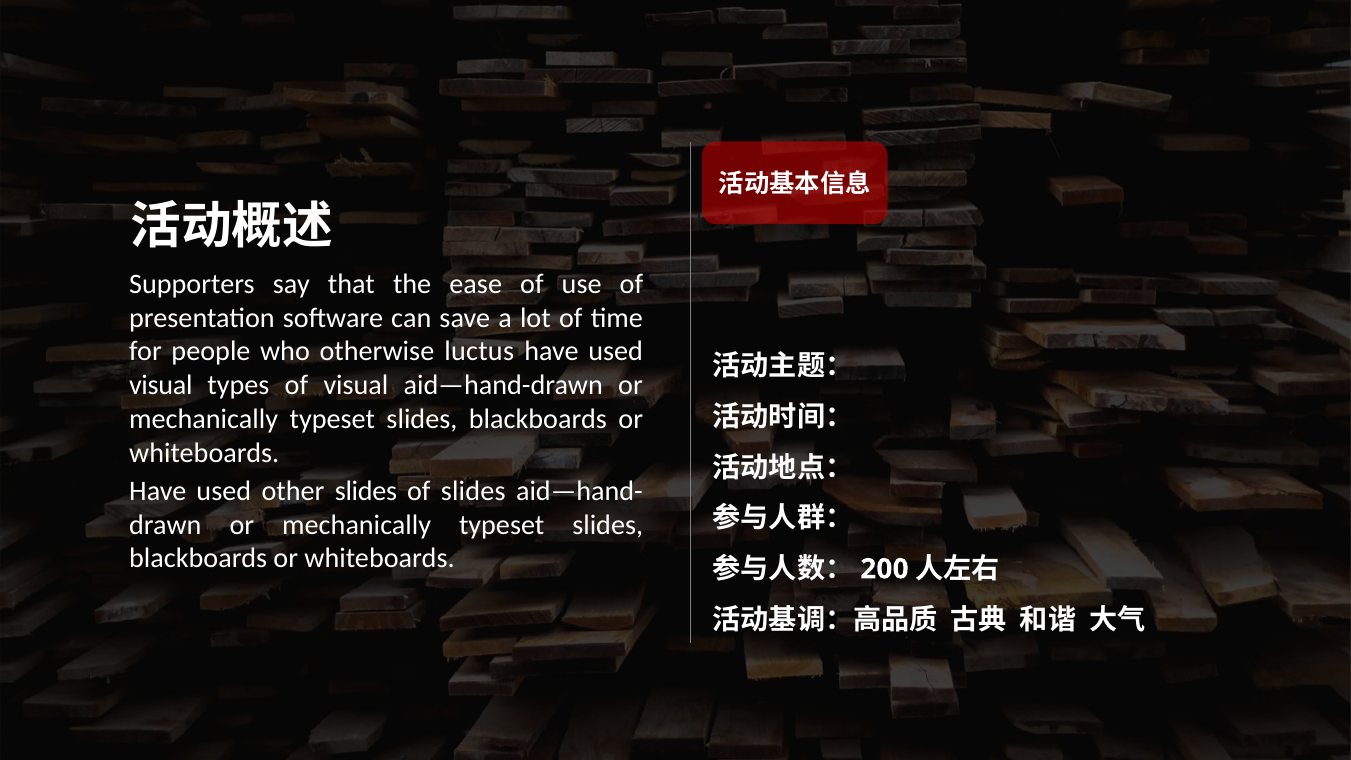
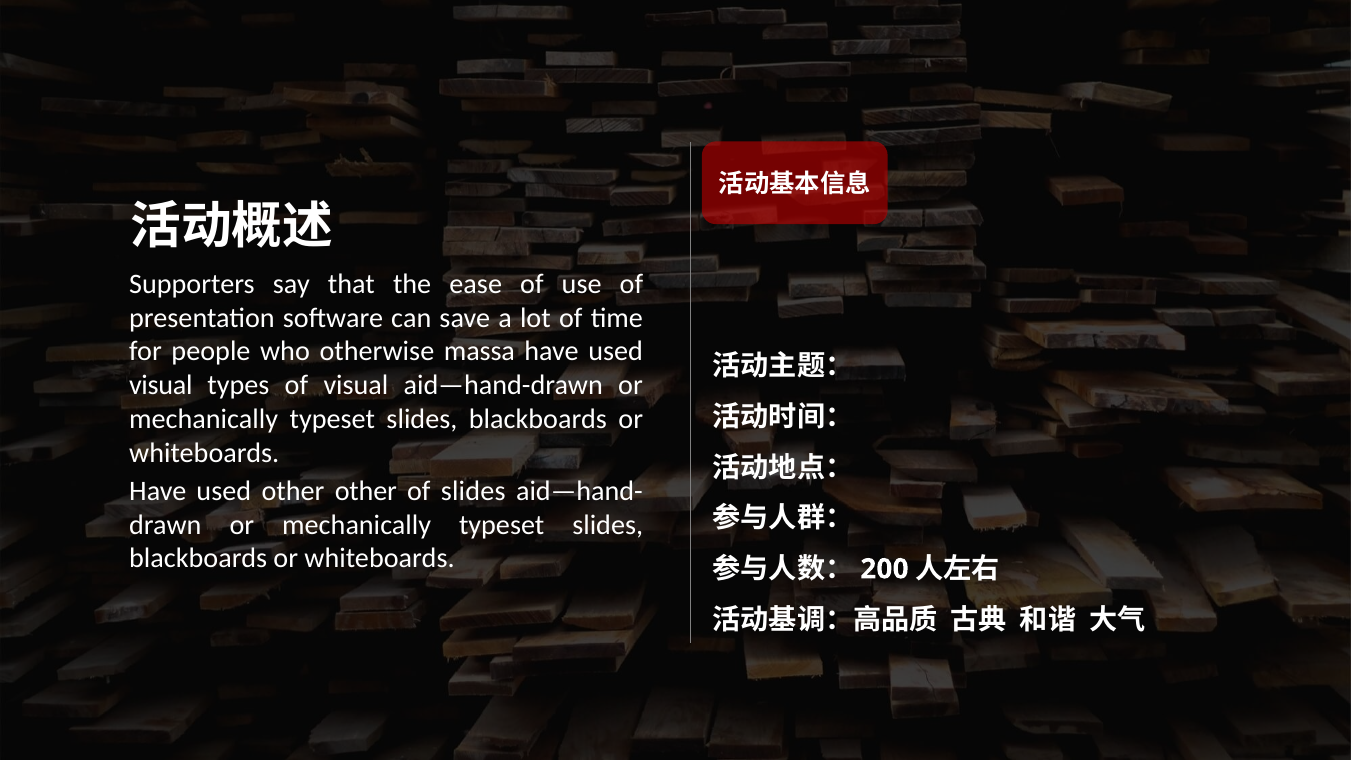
luctus: luctus -> massa
other slides: slides -> other
